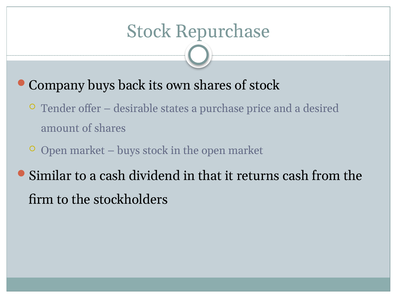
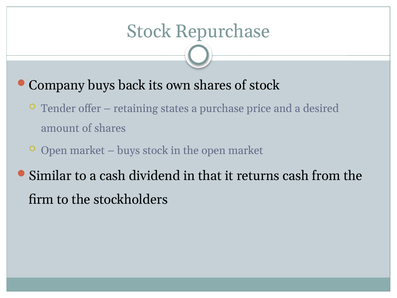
desirable: desirable -> retaining
